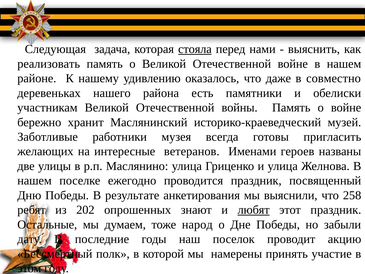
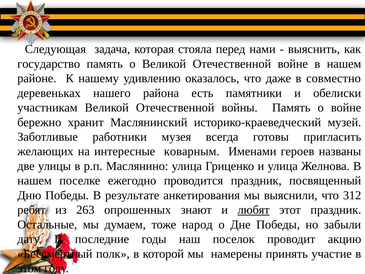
стояла underline: present -> none
реализовать: реализовать -> государство
ветеранов: ветеранов -> коварным
258: 258 -> 312
202: 202 -> 263
